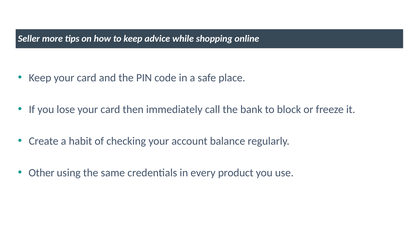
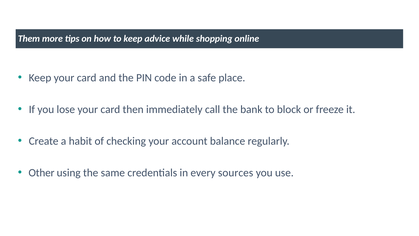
Seller: Seller -> Them
product: product -> sources
